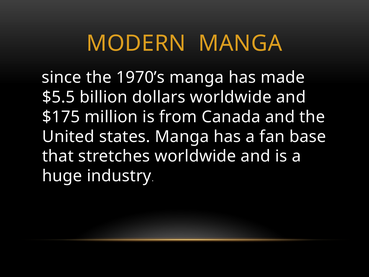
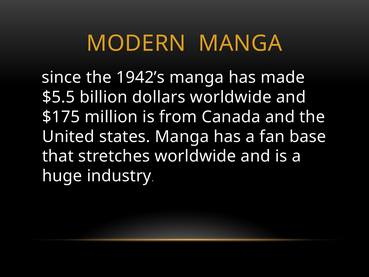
1970’s: 1970’s -> 1942’s
